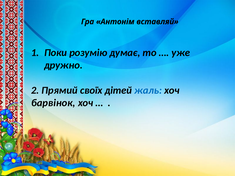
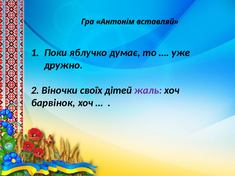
розумію: розумію -> яблучко
Прямий: Прямий -> Віночки
жаль colour: blue -> purple
